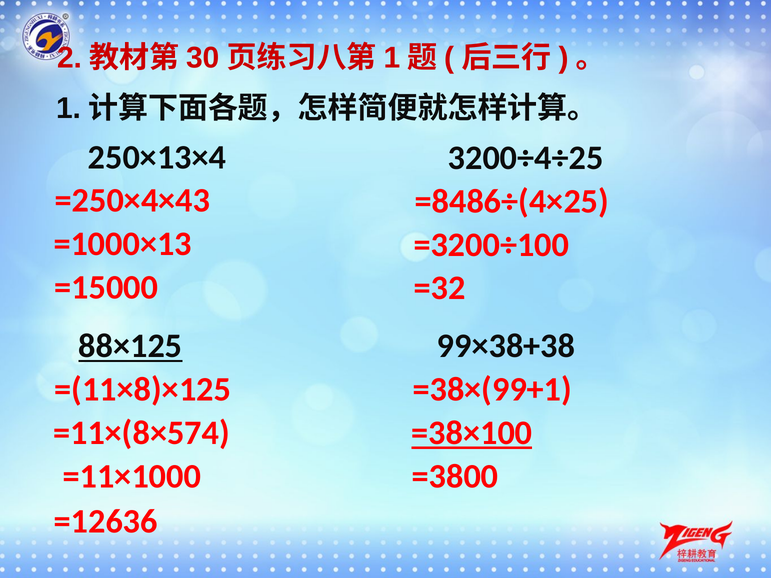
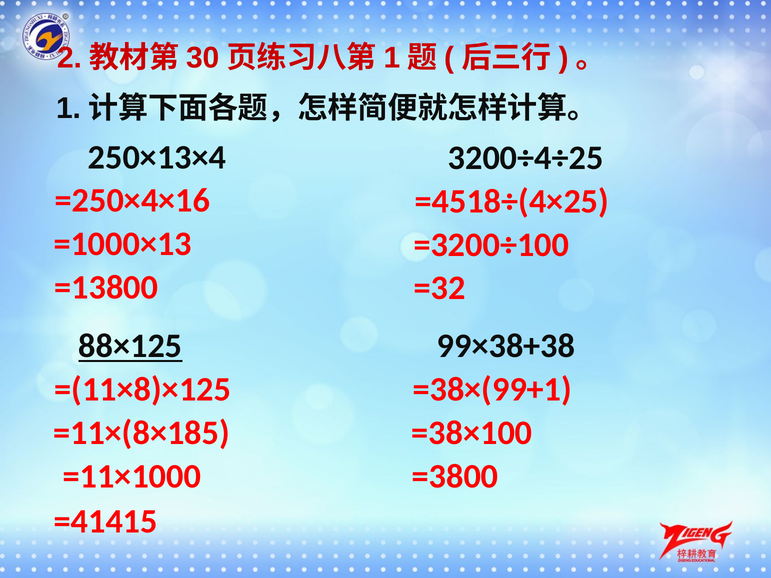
=250×4×43: =250×4×43 -> =250×4×16
=8486÷(4×25: =8486÷(4×25 -> =4518÷(4×25
=15000: =15000 -> =13800
=11×(8×574: =11×(8×574 -> =11×(8×185
=38×100 underline: present -> none
=12636: =12636 -> =41415
